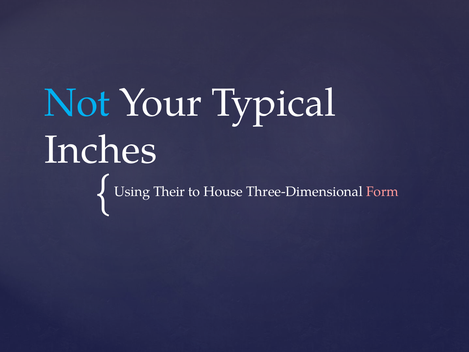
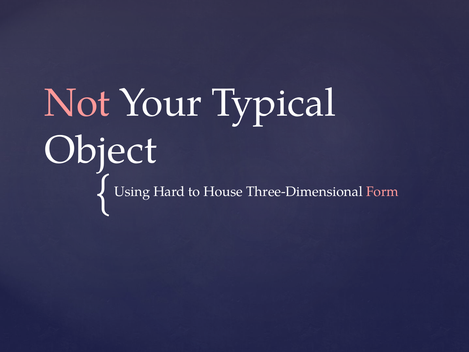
Not colour: light blue -> pink
Inches: Inches -> Object
Their: Their -> Hard
